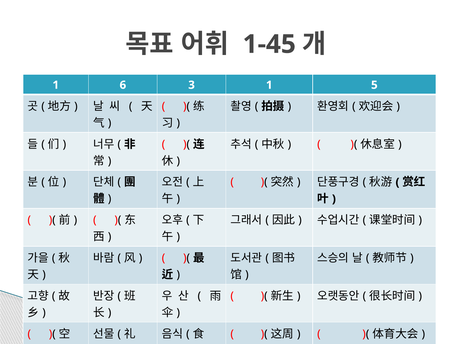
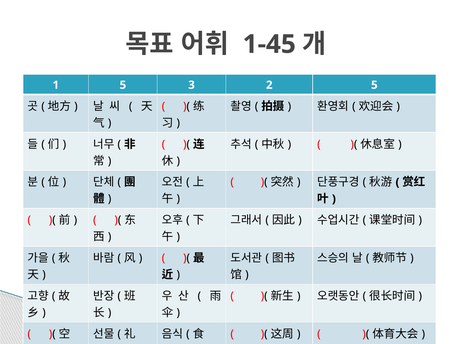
1 6: 6 -> 5
3 1: 1 -> 2
